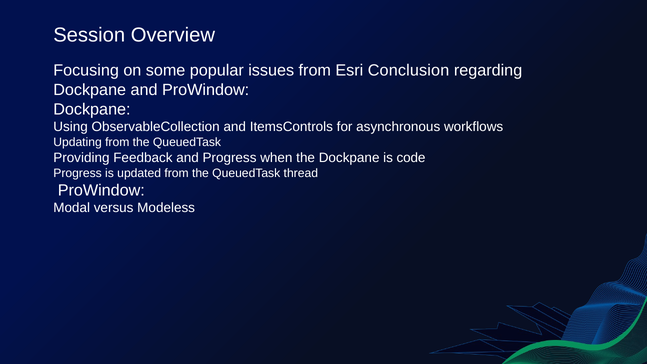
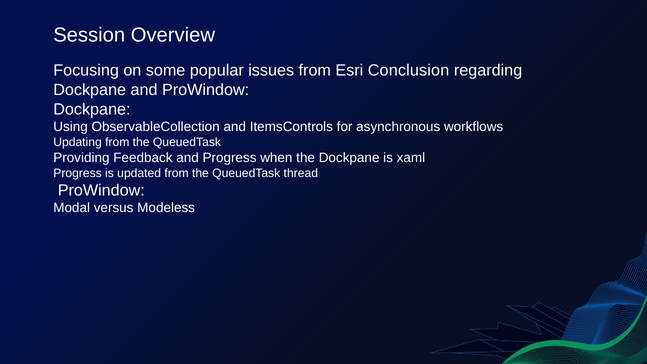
code: code -> xaml
